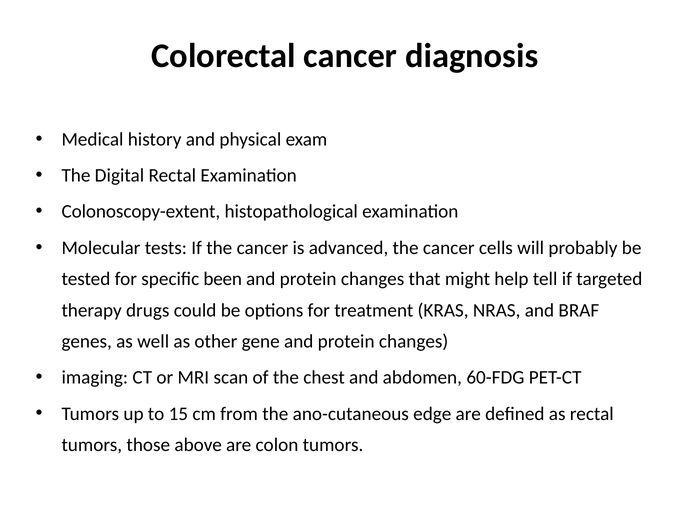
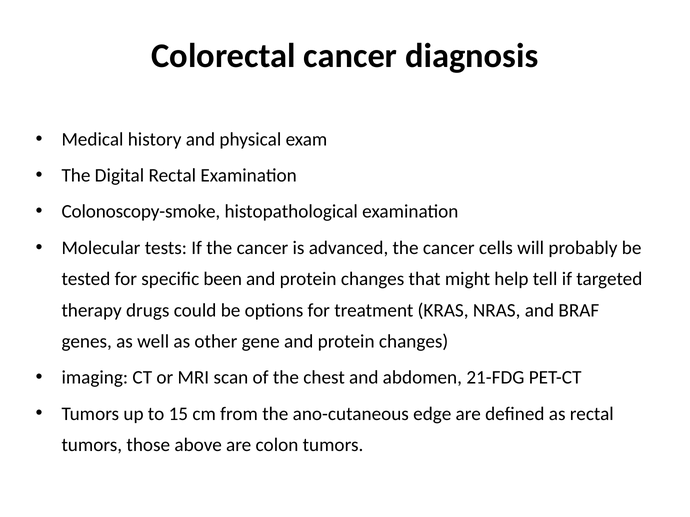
Colonoscopy-extent: Colonoscopy-extent -> Colonoscopy-smoke
60-FDG: 60-FDG -> 21-FDG
